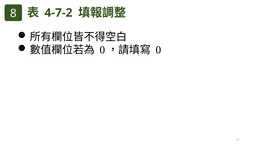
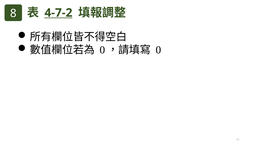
4-7-2 underline: none -> present
